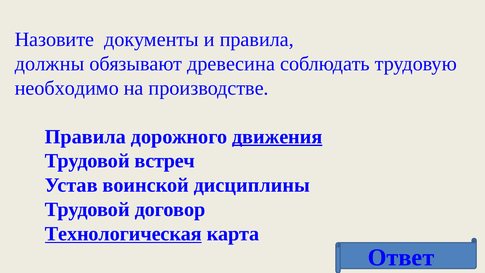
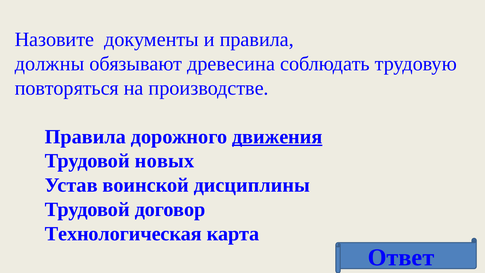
необходимо: необходимо -> повторяться
встреч: встреч -> новых
Технологическая underline: present -> none
